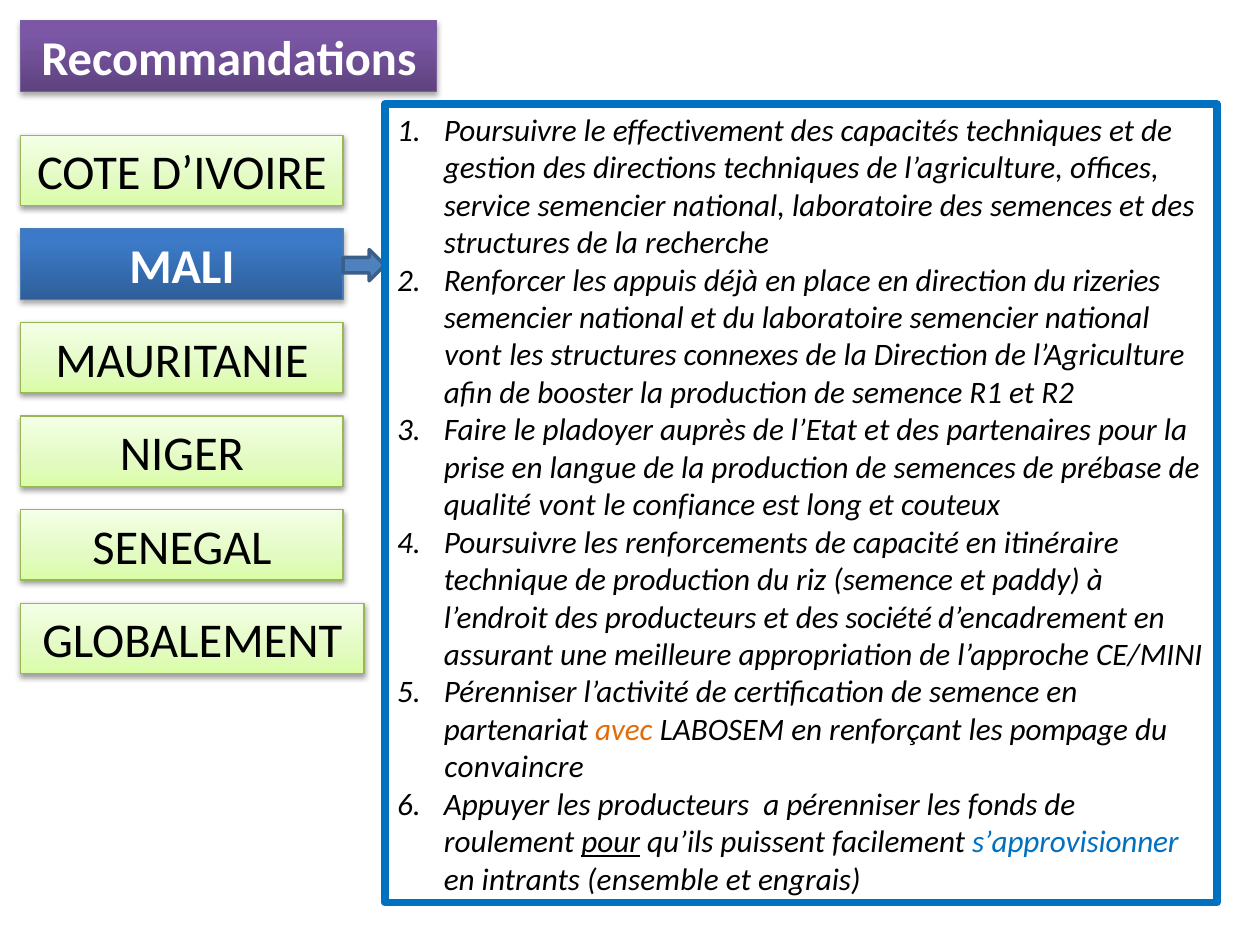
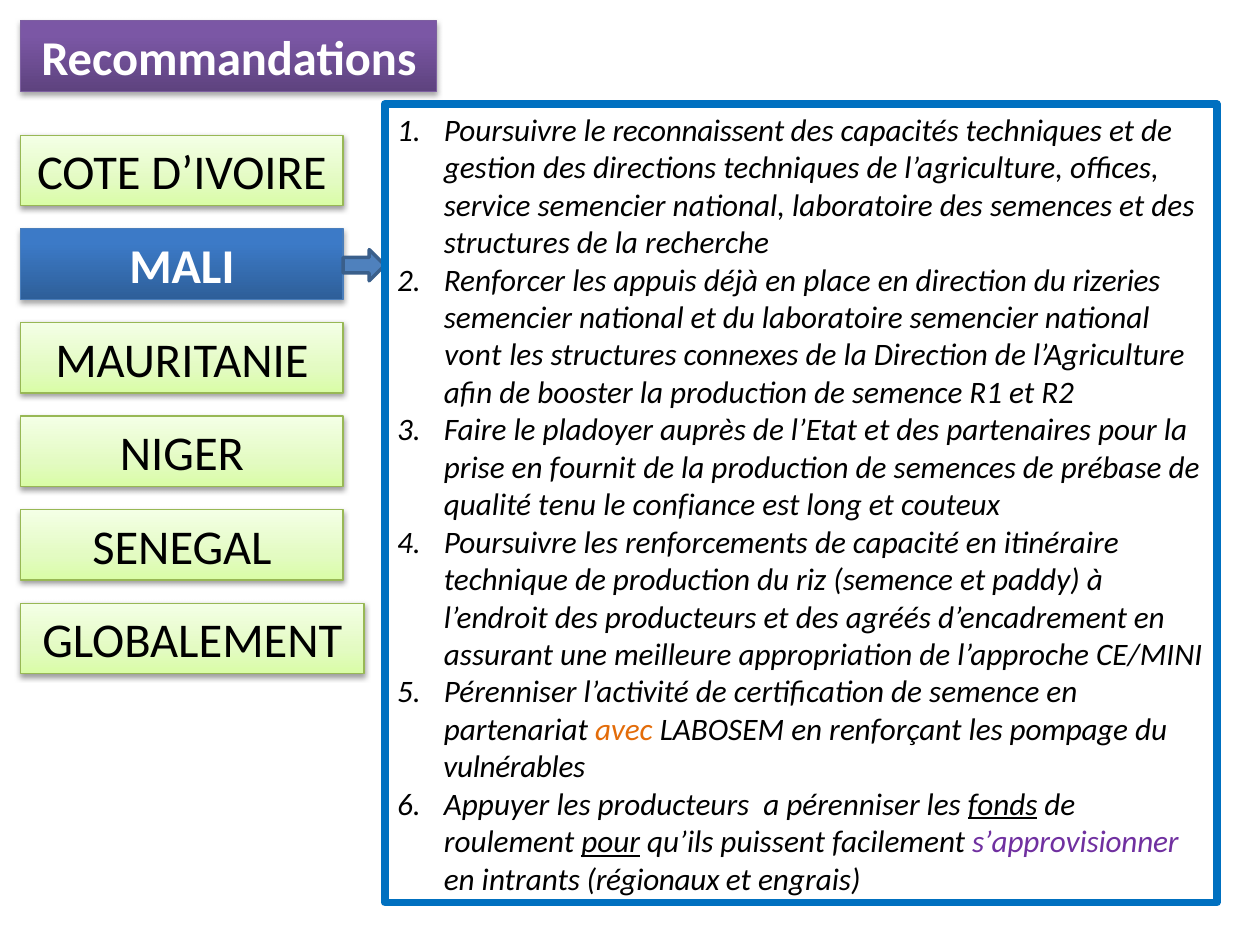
effectivement: effectivement -> reconnaissent
langue: langue -> fournit
qualité vont: vont -> tenu
société: société -> agréés
convaincre: convaincre -> vulnérables
fonds underline: none -> present
s’approvisionner colour: blue -> purple
ensemble: ensemble -> régionaux
